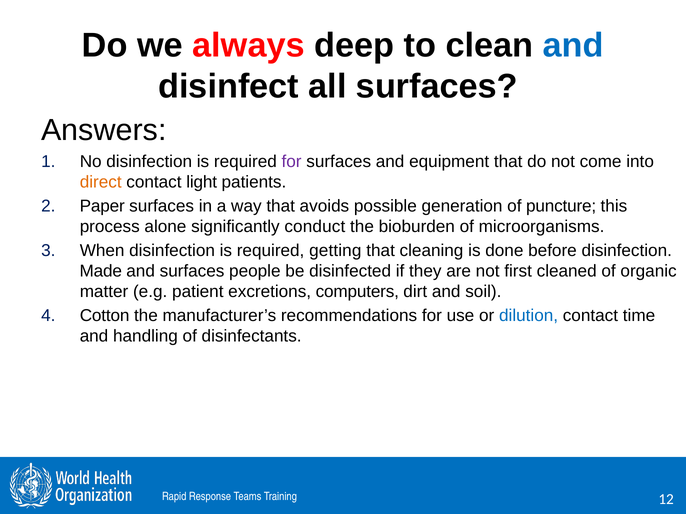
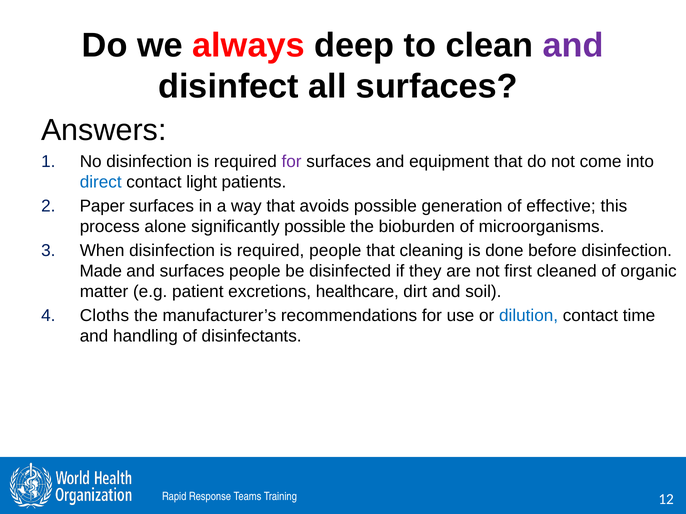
and at (573, 45) colour: blue -> purple
direct colour: orange -> blue
puncture: puncture -> effective
significantly conduct: conduct -> possible
required getting: getting -> people
computers: computers -> healthcare
Cotton: Cotton -> Cloths
